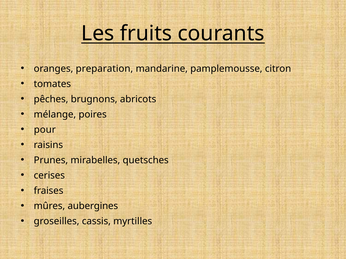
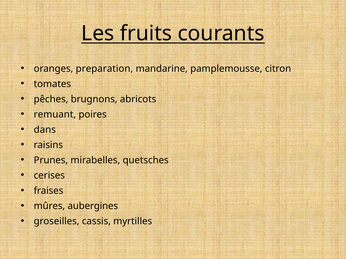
mélange: mélange -> remuant
pour: pour -> dans
